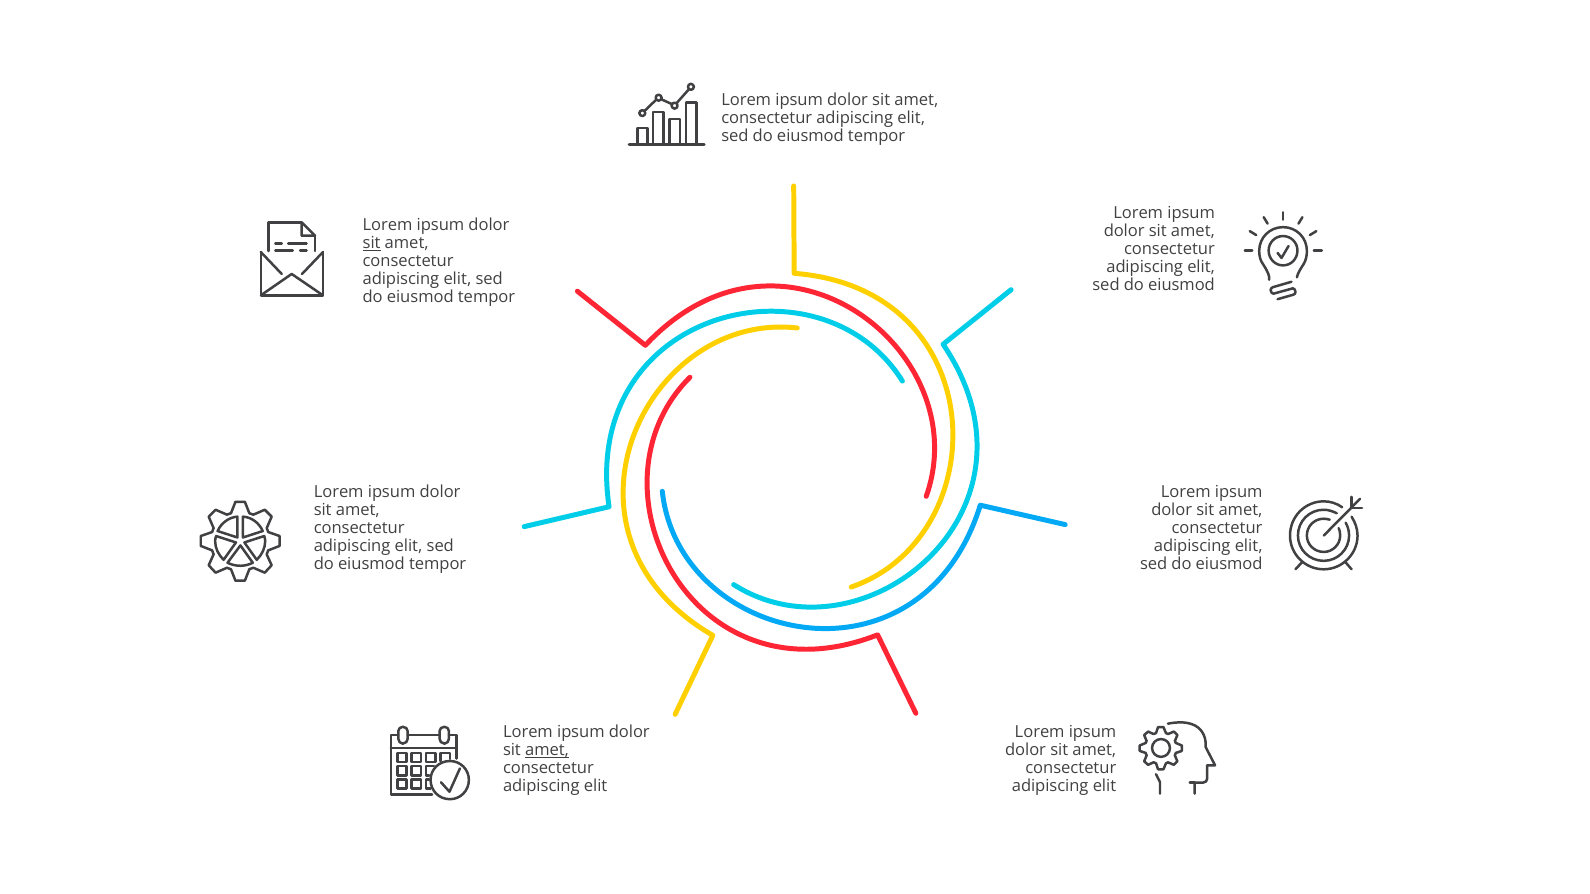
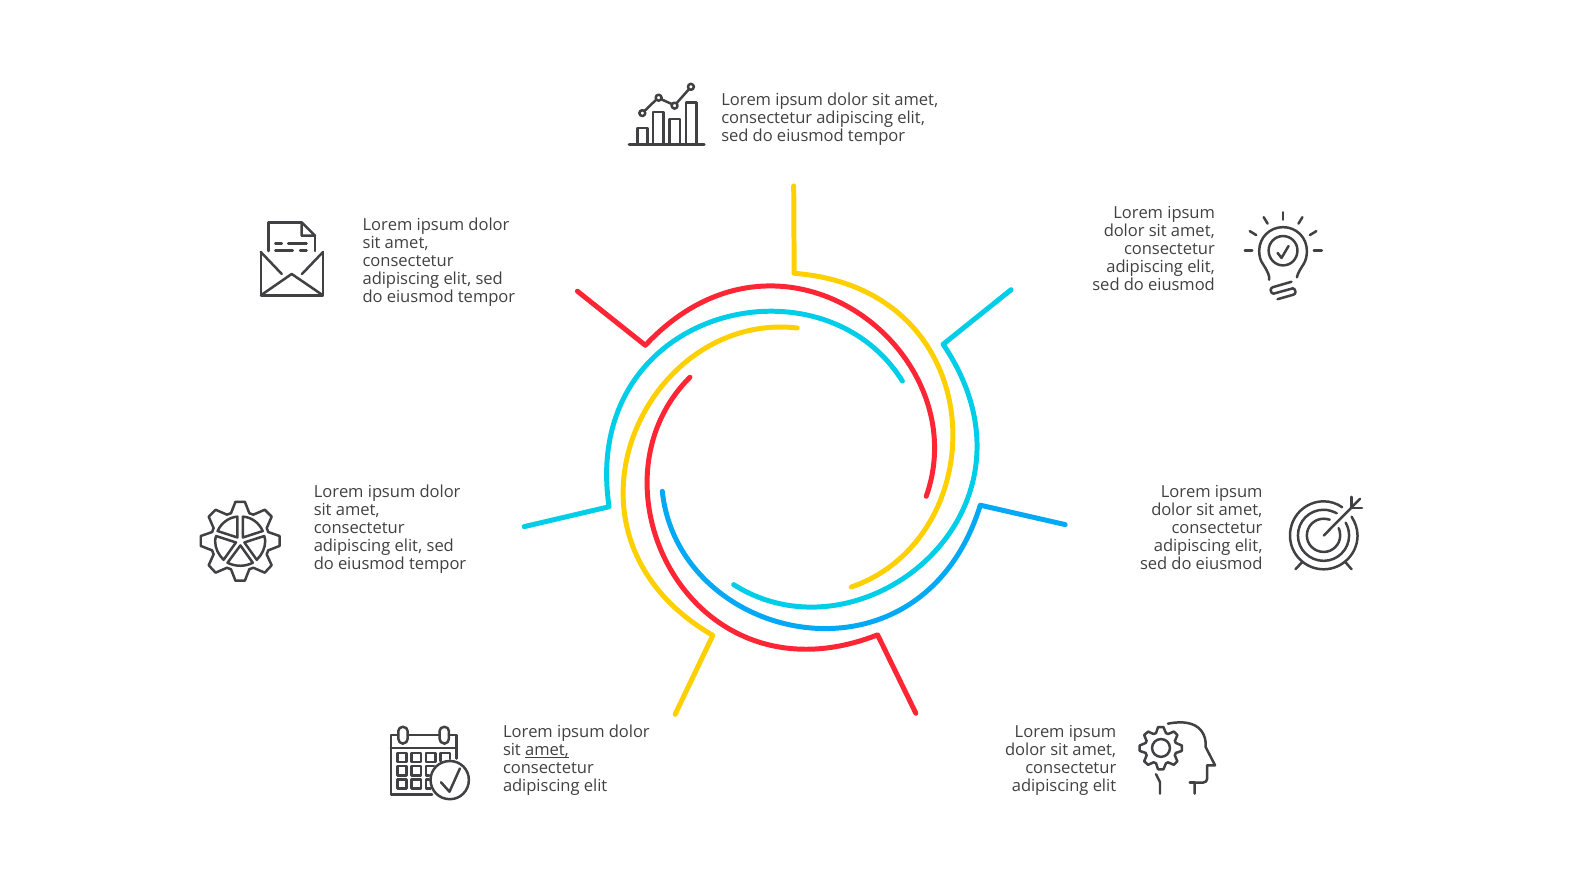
sit at (372, 243) underline: present -> none
